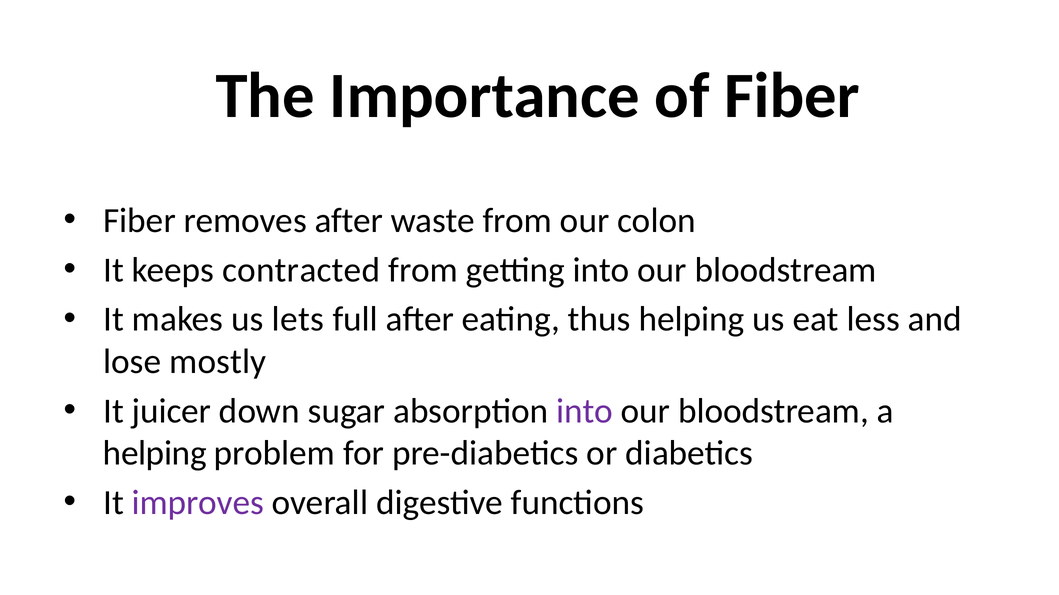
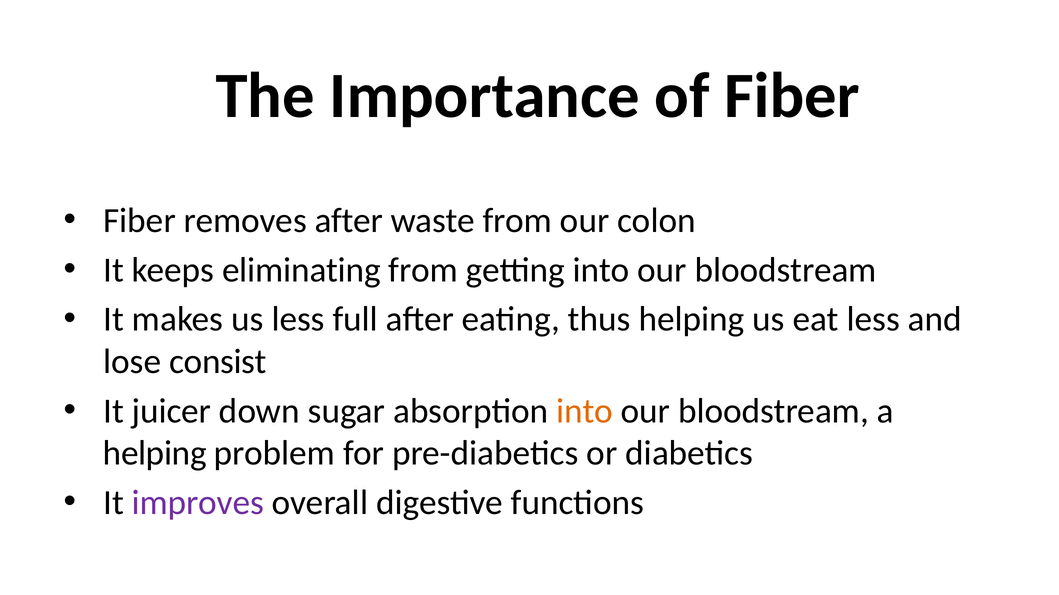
contracted: contracted -> eliminating
us lets: lets -> less
mostly: mostly -> consist
into at (585, 411) colour: purple -> orange
